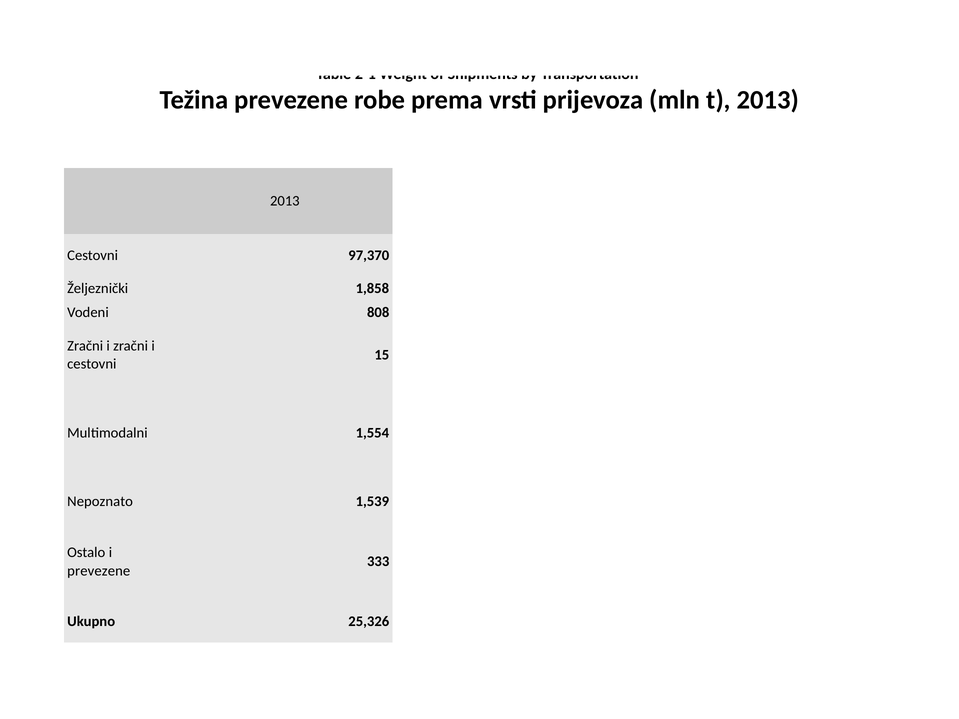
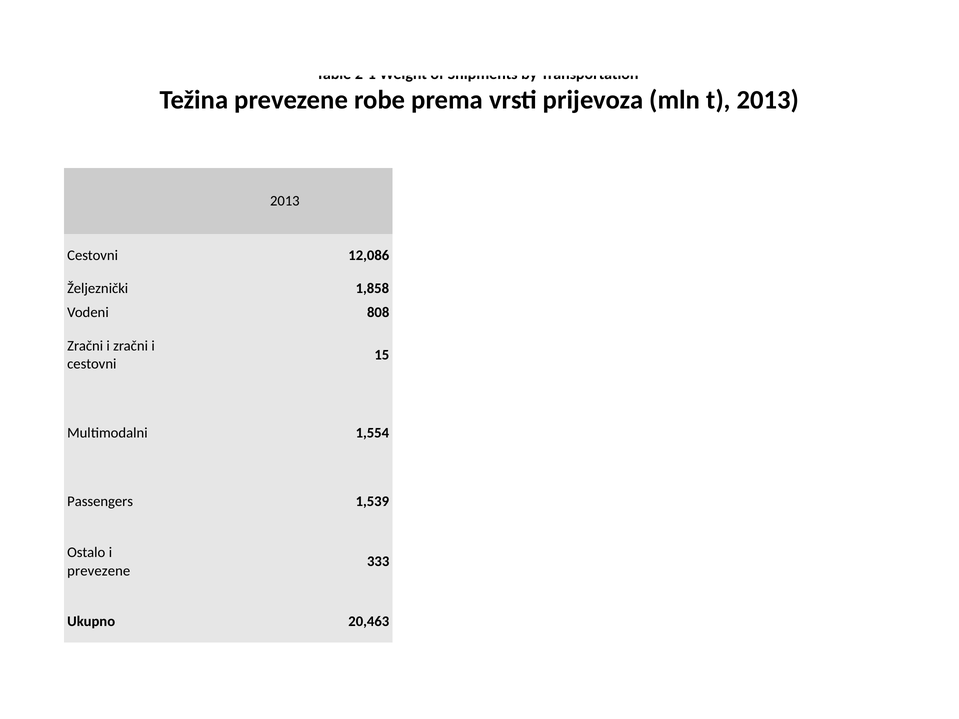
97,370: 97,370 -> 12,086
Nepoznato: Nepoznato -> Passengers
25,326: 25,326 -> 20,463
